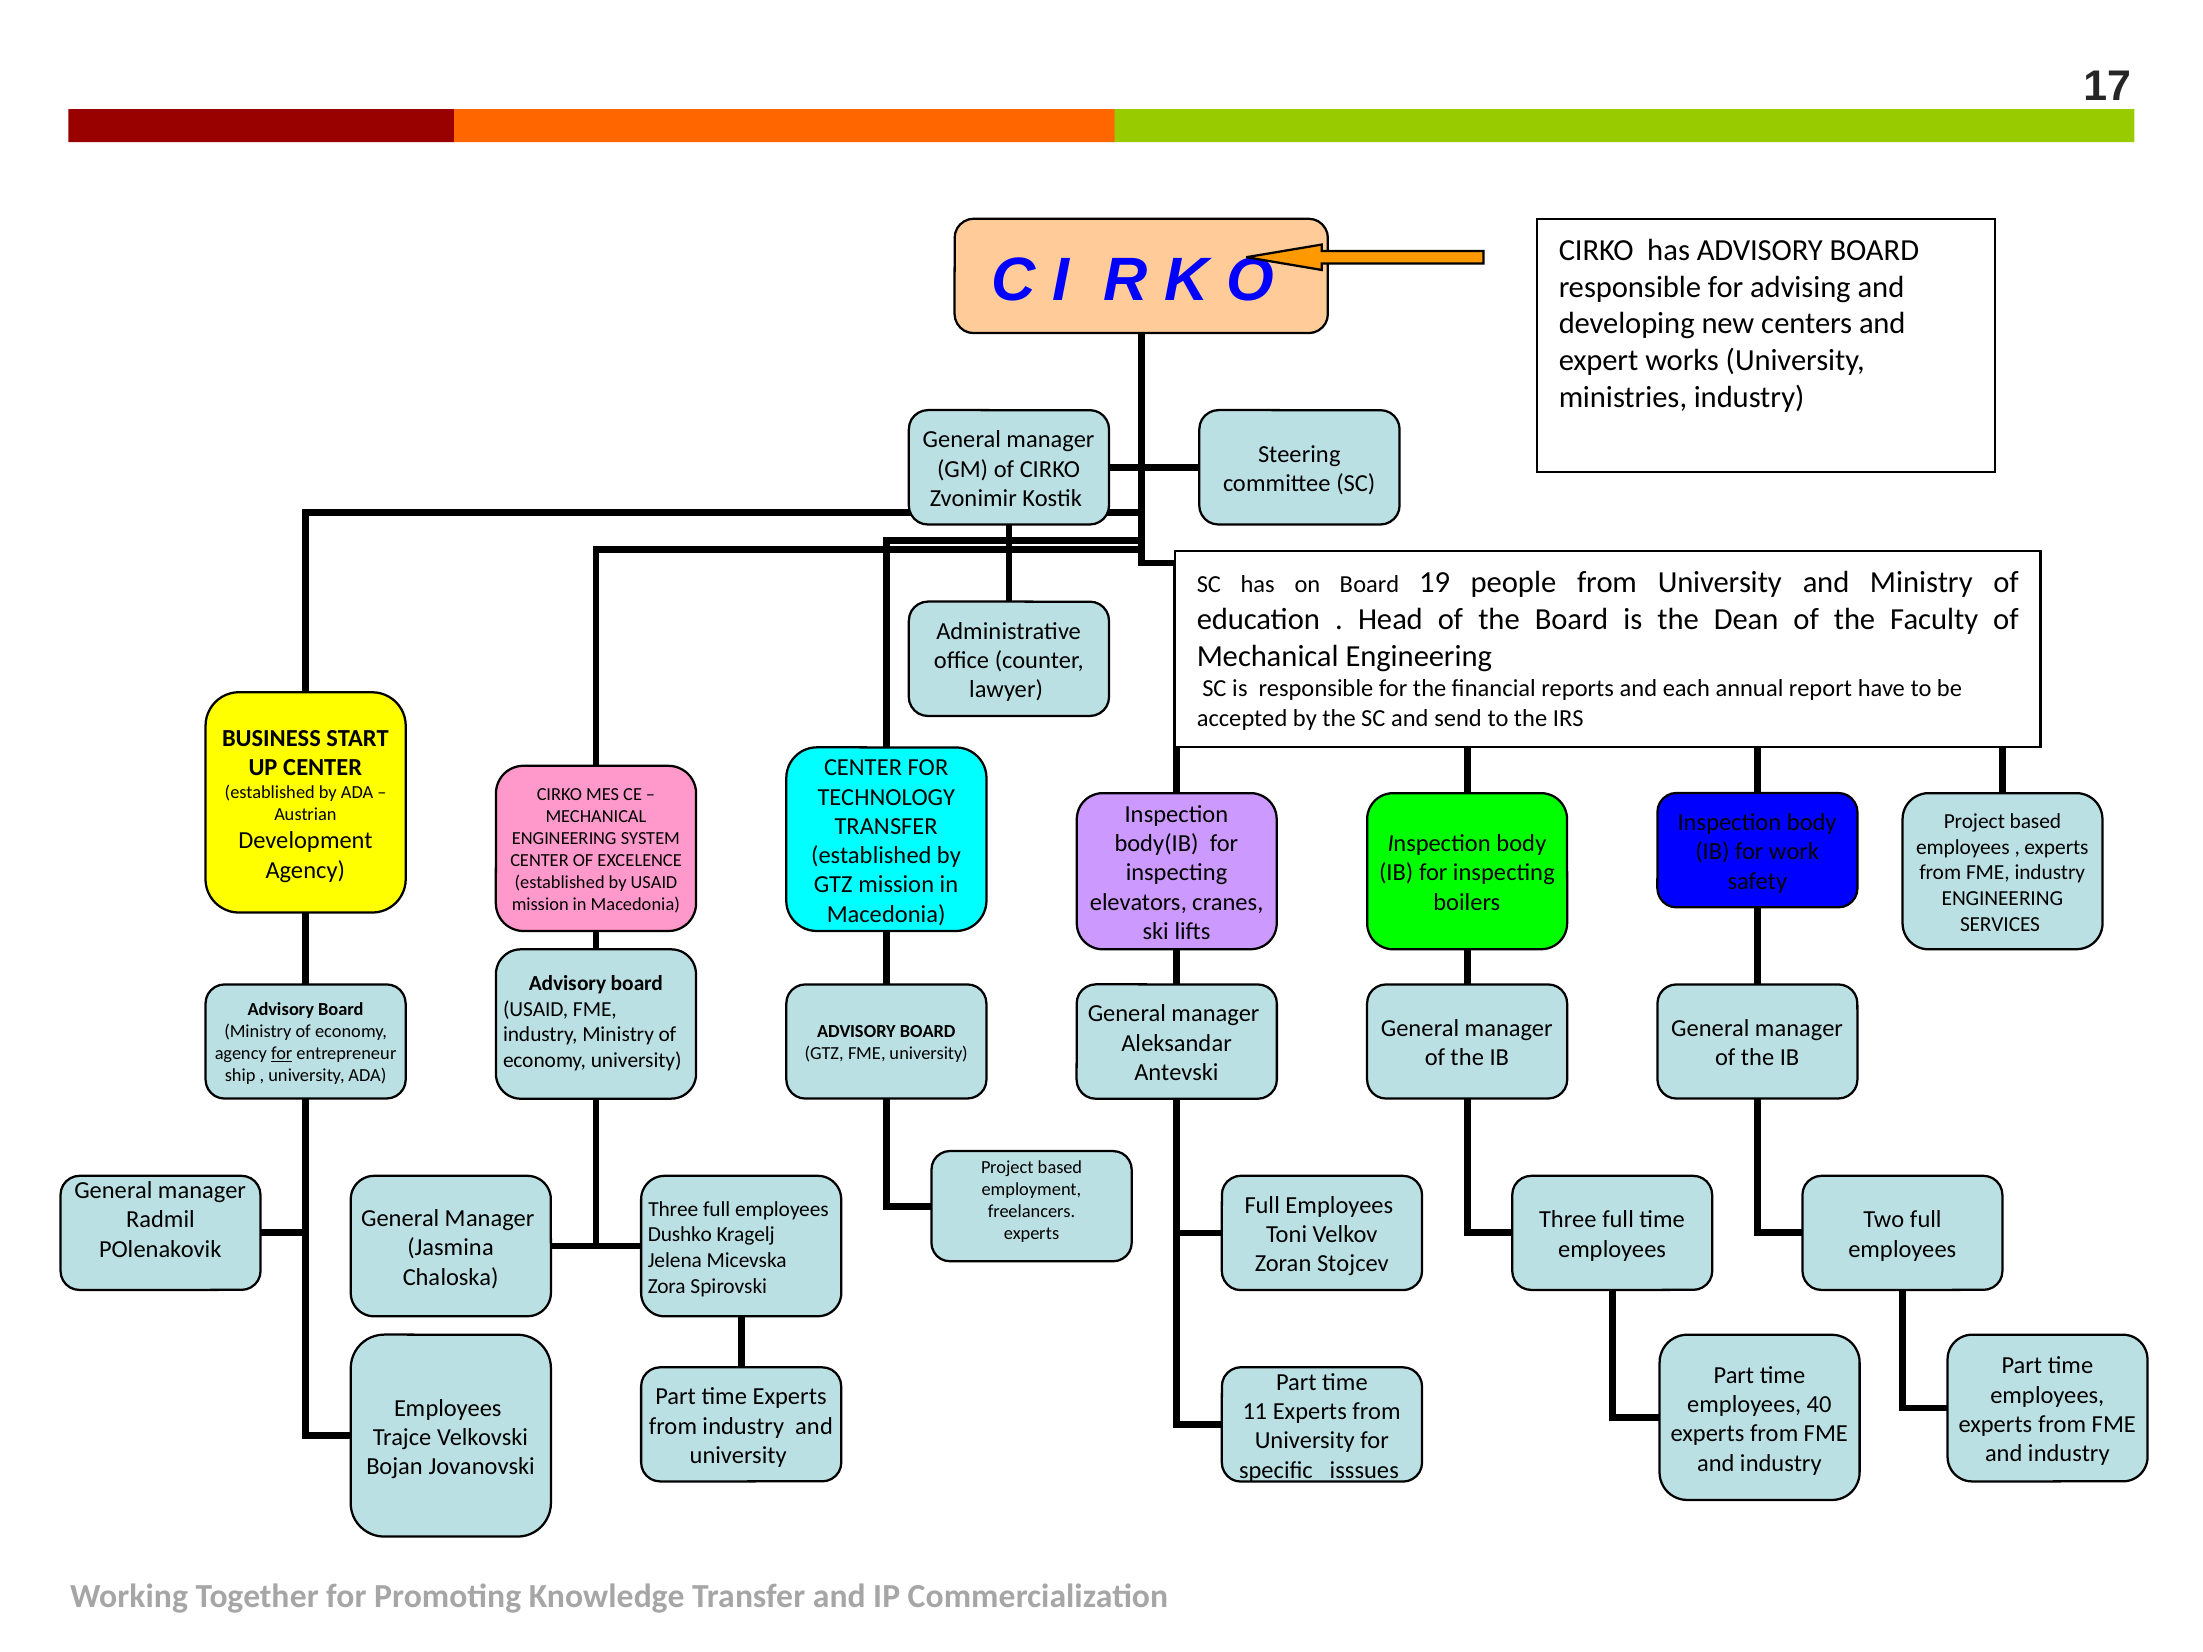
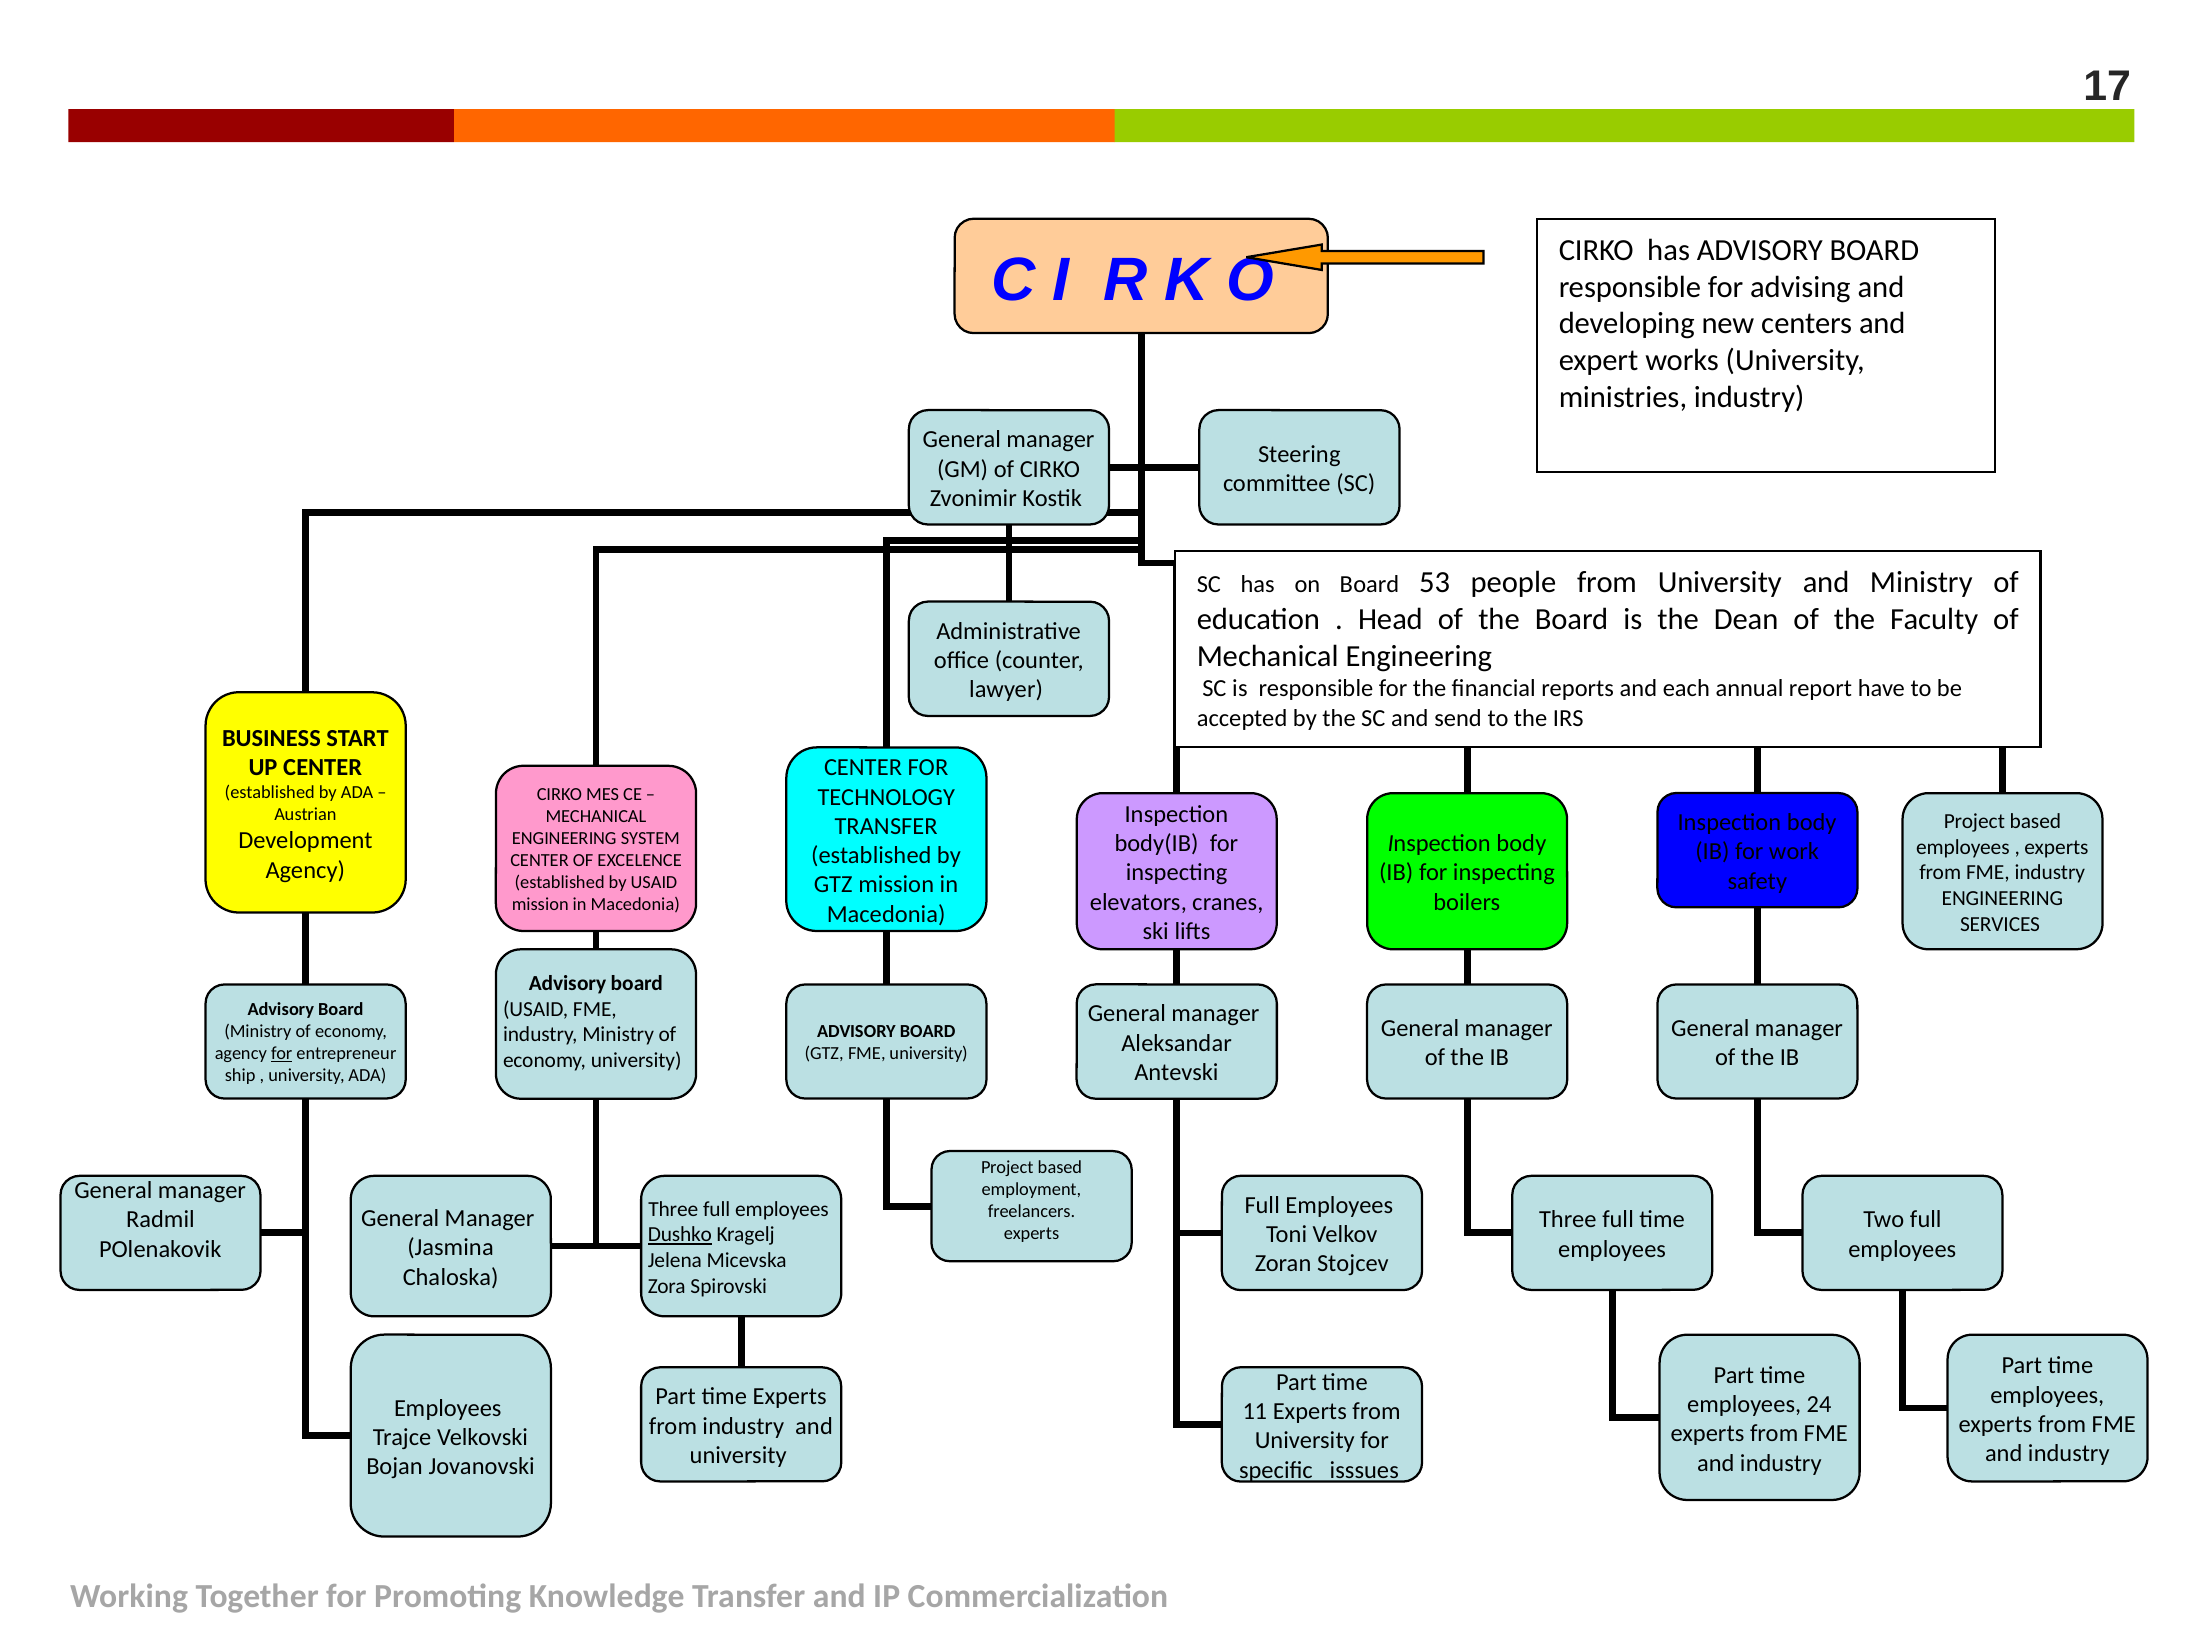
19: 19 -> 53
Dushko underline: none -> present
40: 40 -> 24
